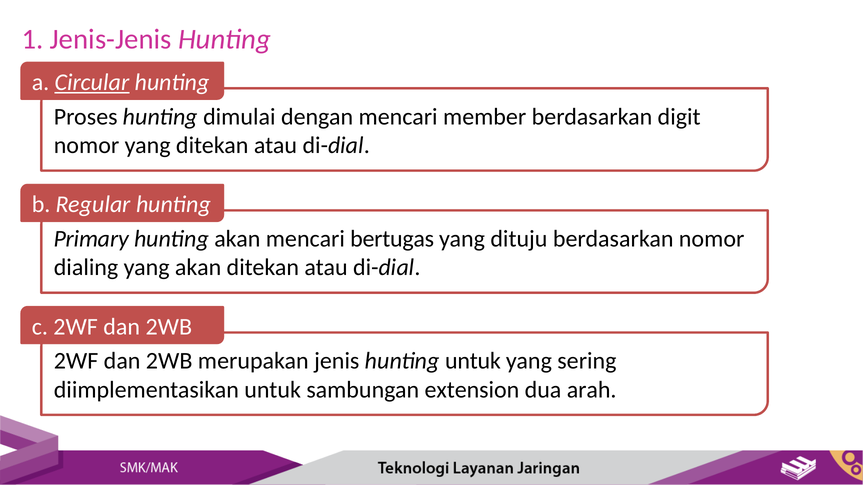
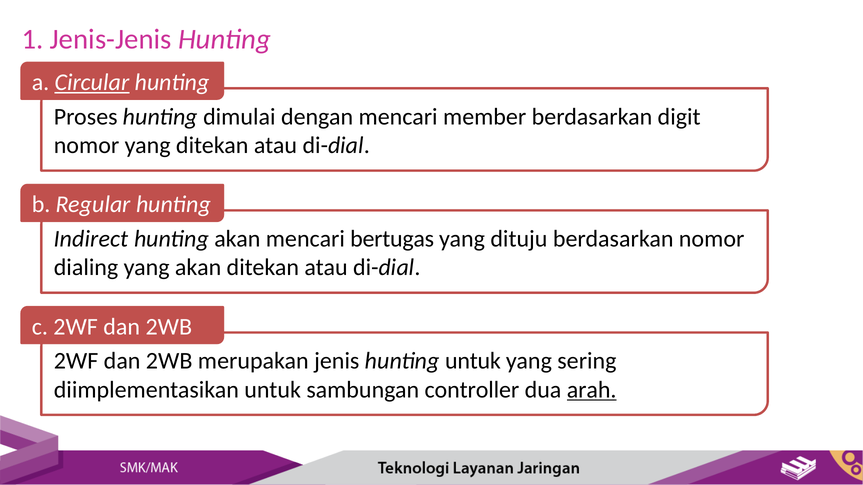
Primary: Primary -> Indirect
extension: extension -> controller
arah underline: none -> present
